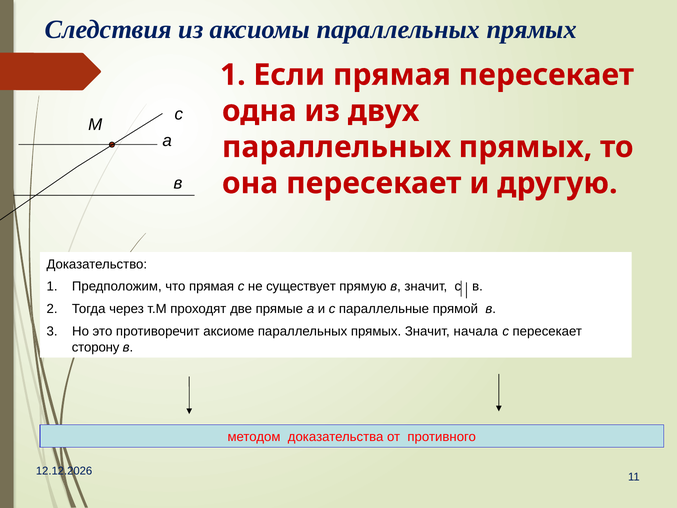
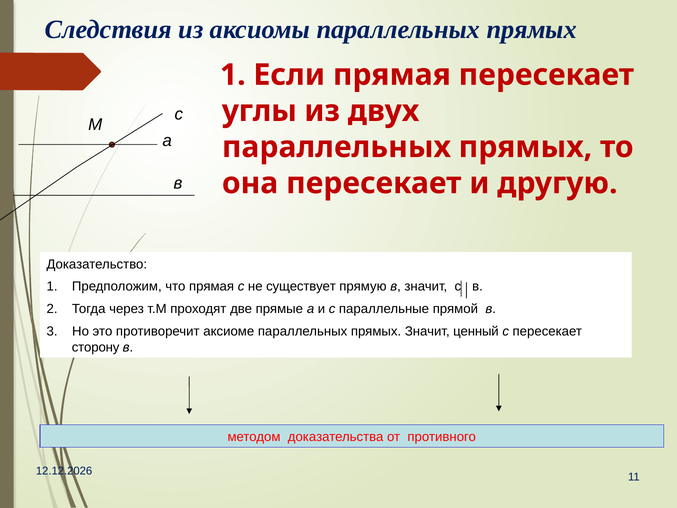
одна: одна -> углы
начала: начала -> ценный
